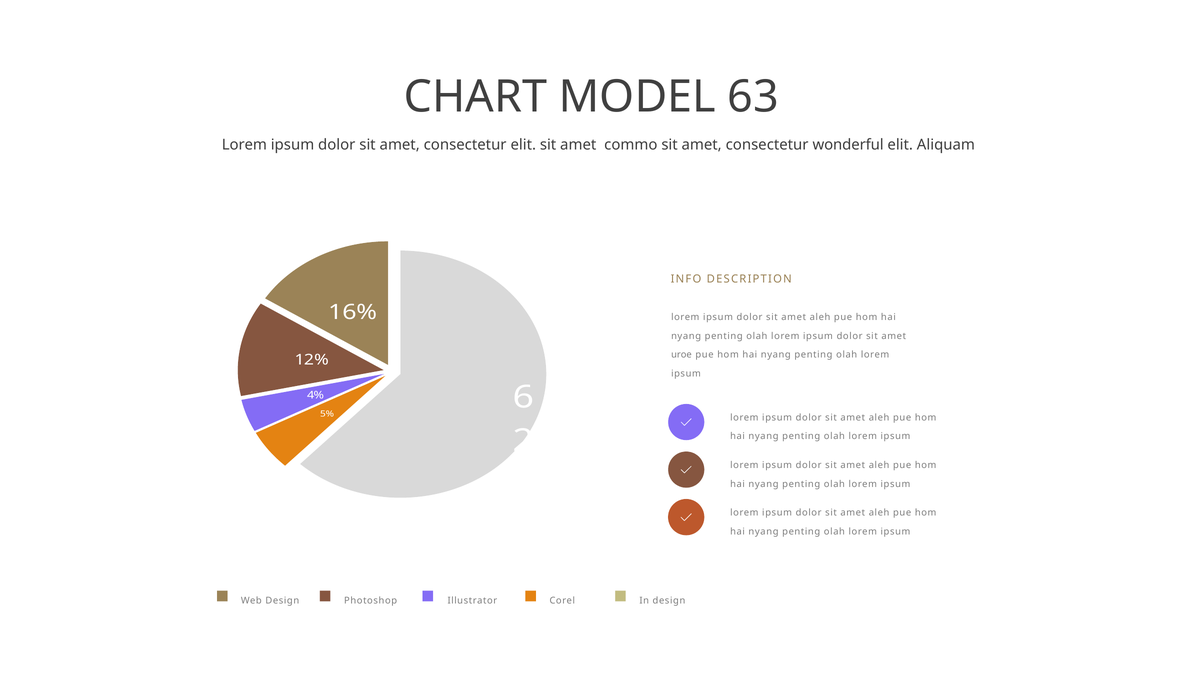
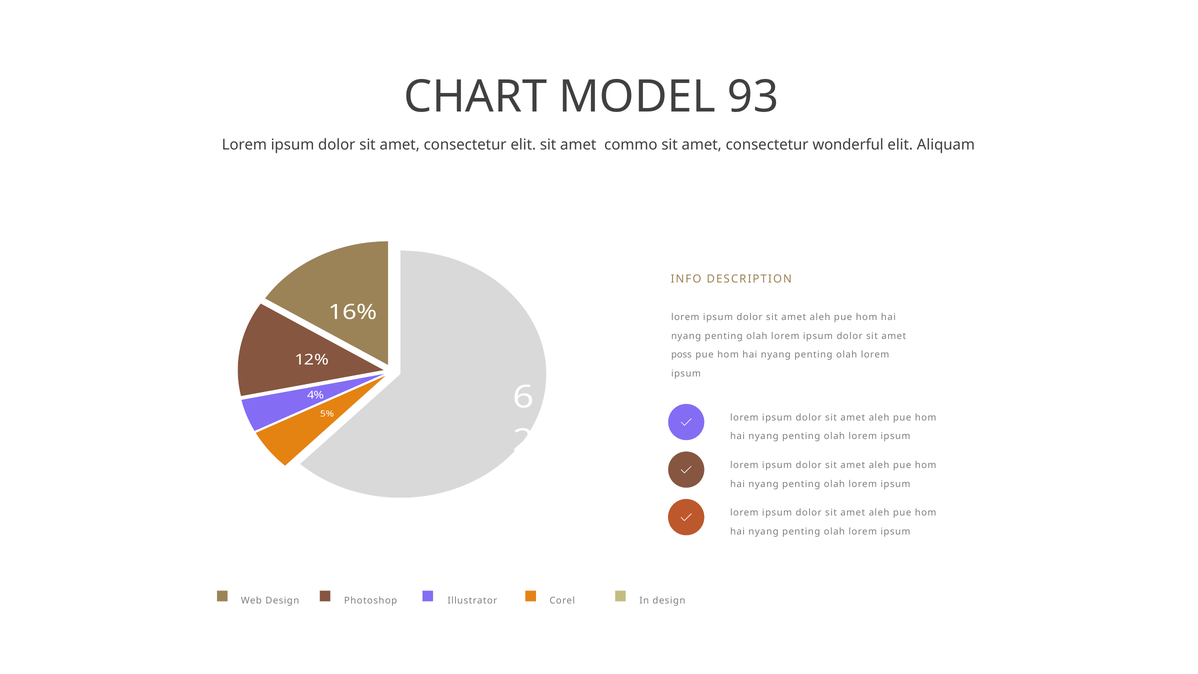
63: 63 -> 93
uroe: uroe -> poss
